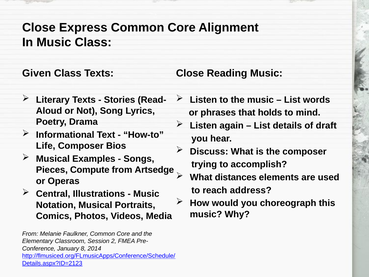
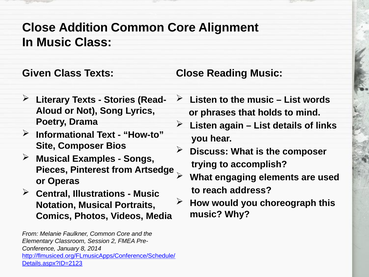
Express: Express -> Addition
draft: draft -> links
Life: Life -> Site
Compute: Compute -> Pinterest
distances: distances -> engaging
